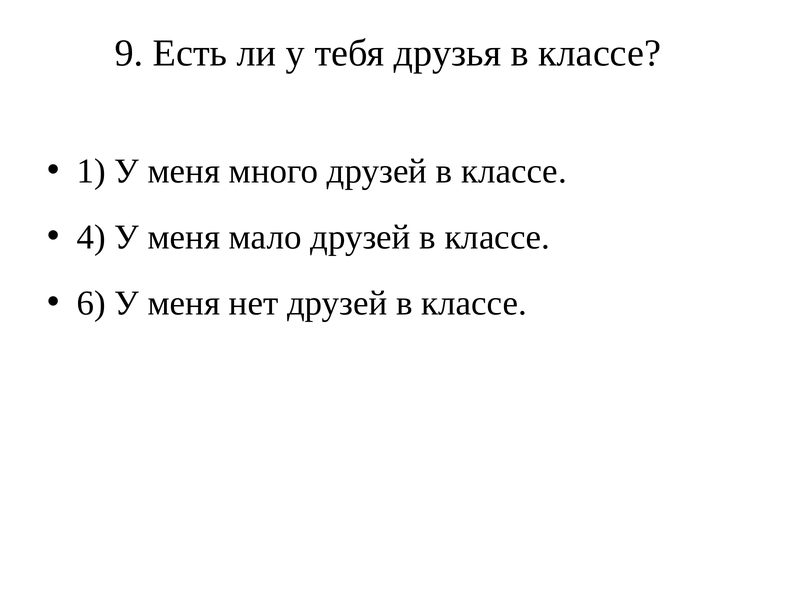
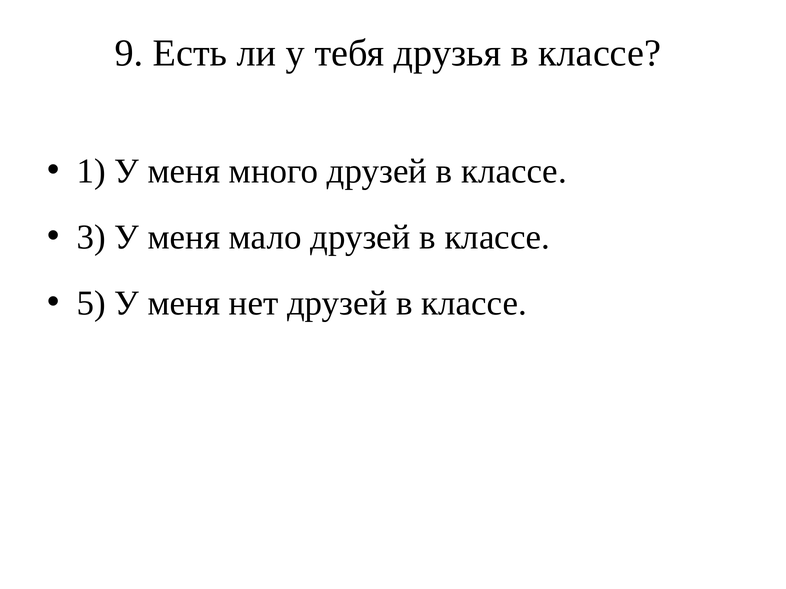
4: 4 -> 3
6: 6 -> 5
